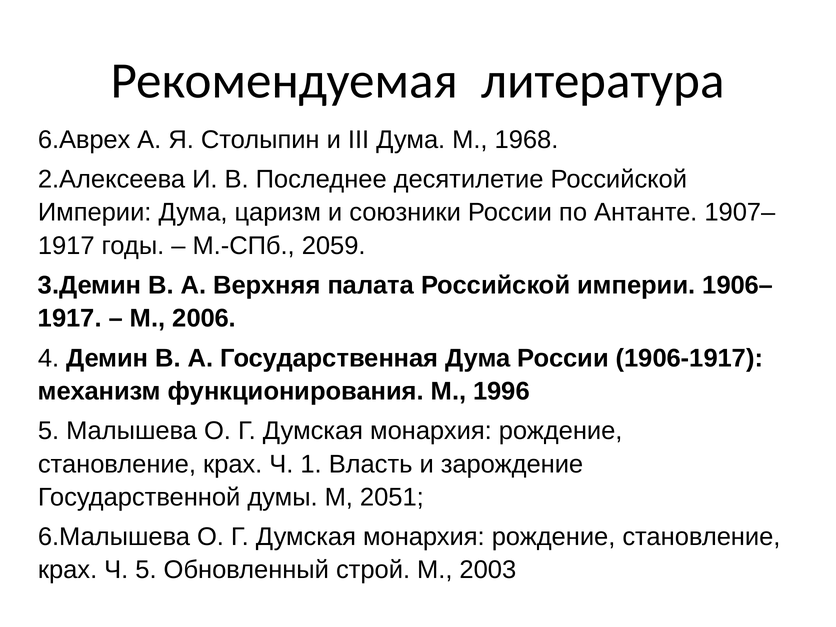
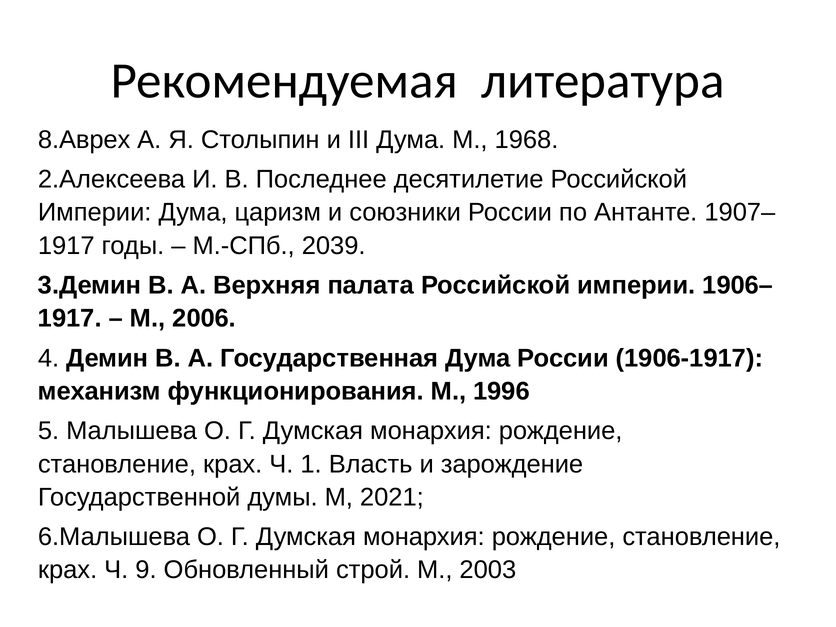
6.Аврех: 6.Аврех -> 8.Аврех
2059: 2059 -> 2039
2051: 2051 -> 2021
Ч 5: 5 -> 9
